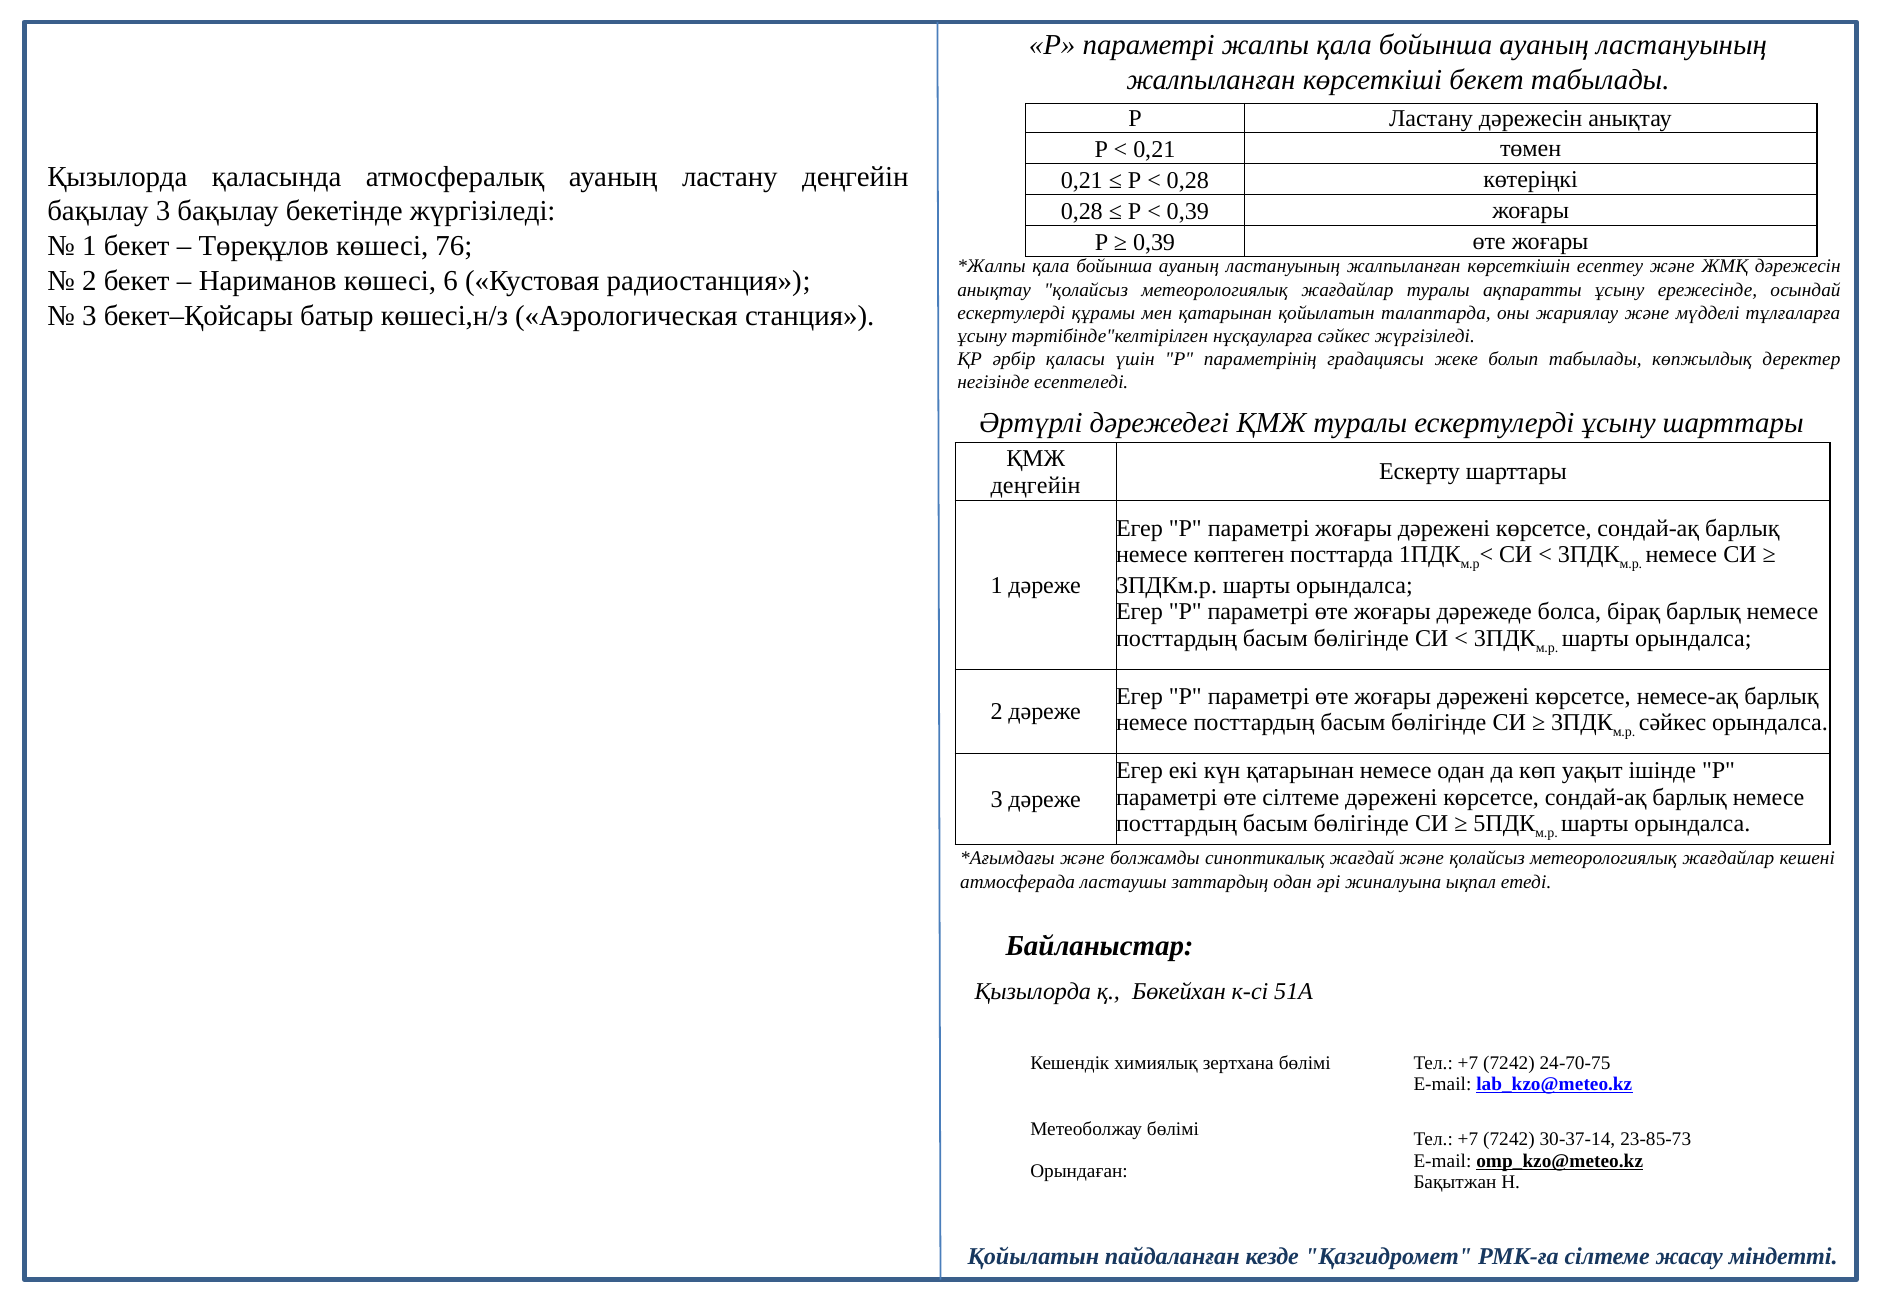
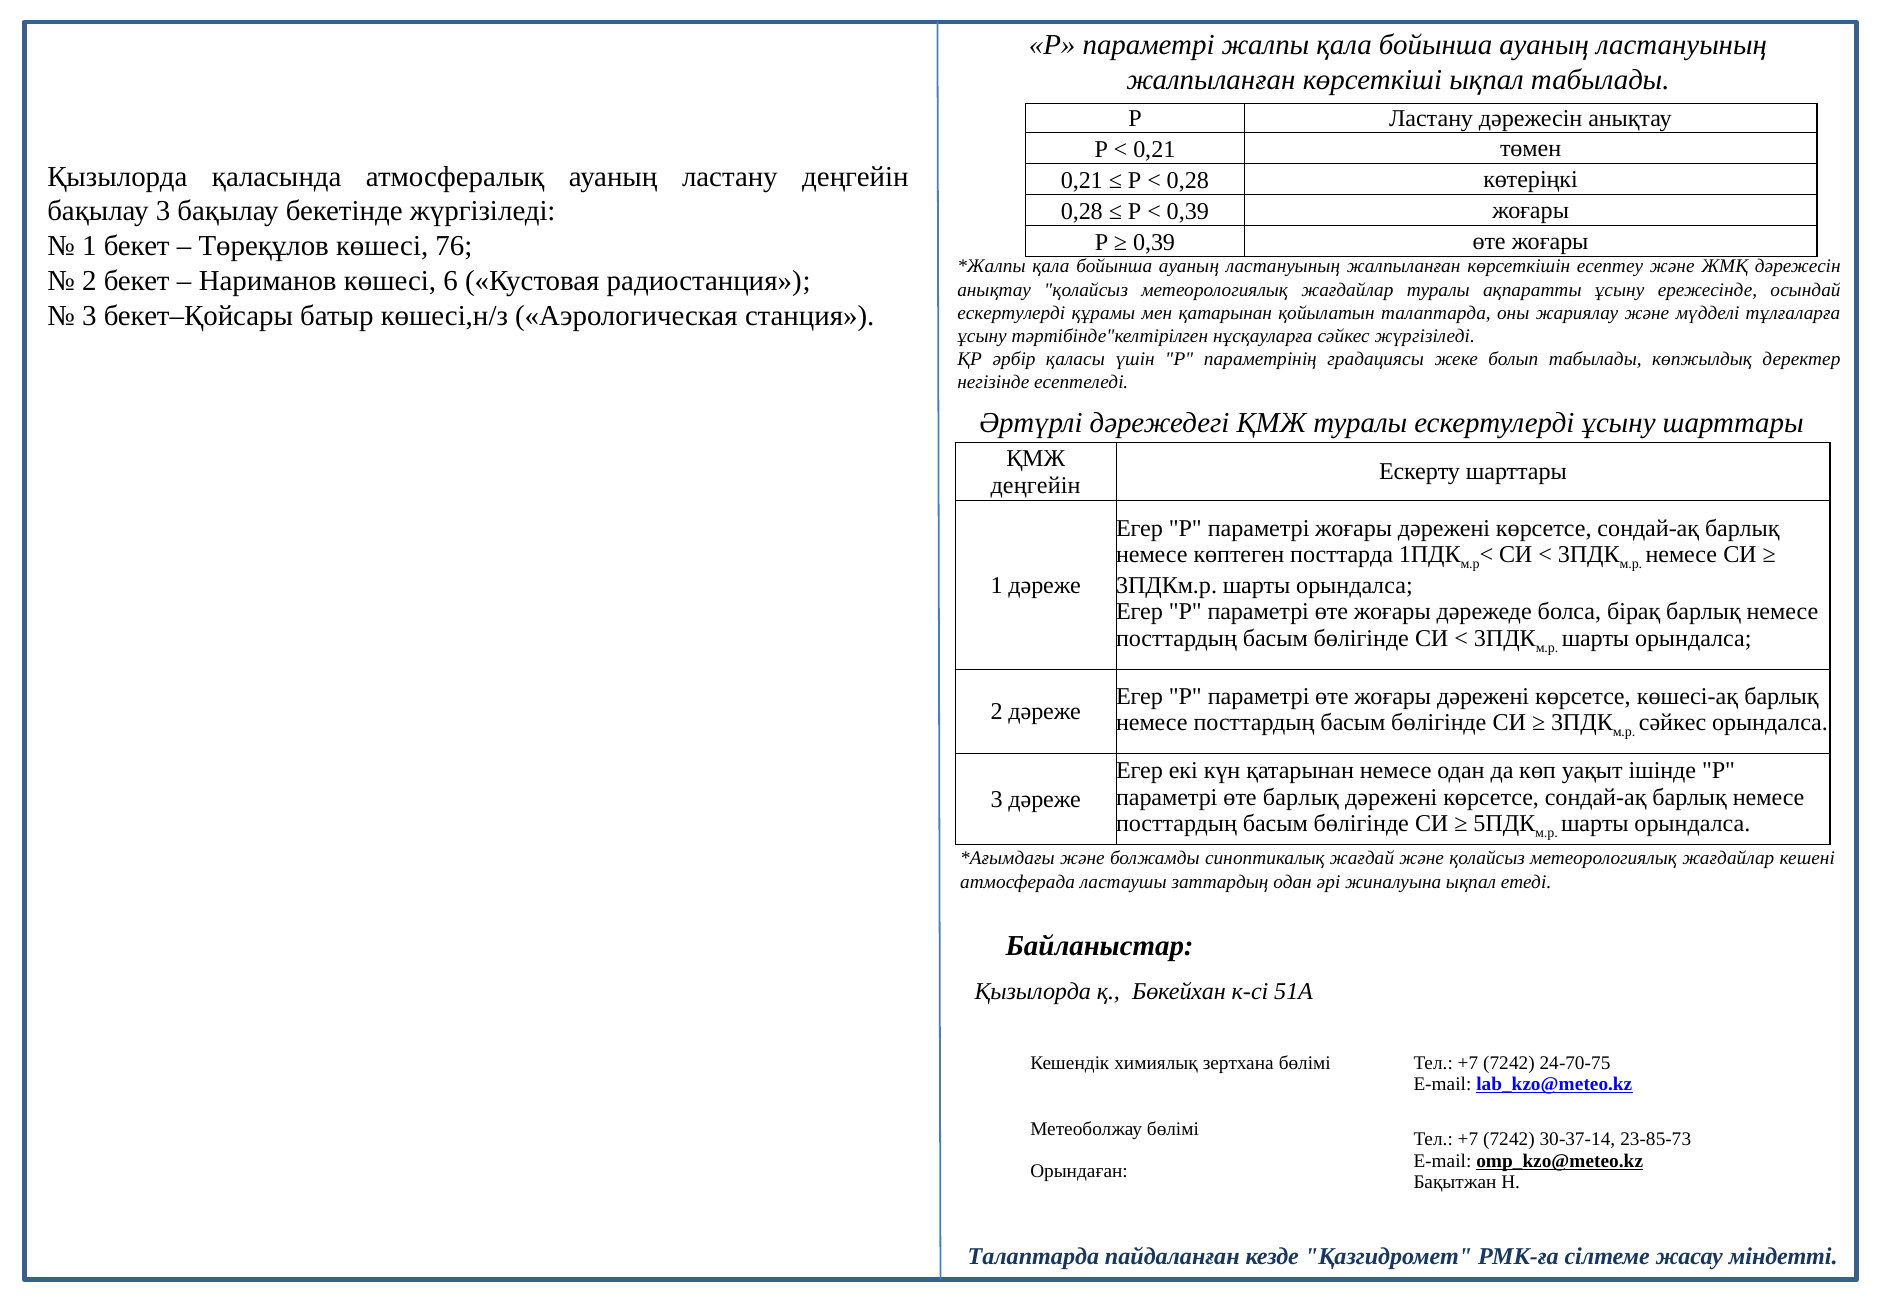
көрсеткіші бекет: бекет -> ықпал
немесе-ақ: немесе-ақ -> көшесі-ақ
өте сілтеме: сілтеме -> барлық
Қойылатын at (1033, 1256): Қойылатын -> Талаптарда
